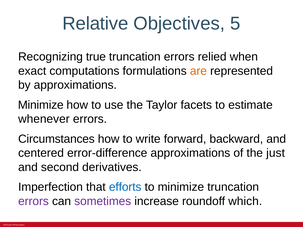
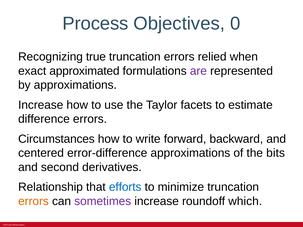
Relative: Relative -> Process
5: 5 -> 0
computations: computations -> approximated
are colour: orange -> purple
Minimize at (41, 105): Minimize -> Increase
whenever: whenever -> difference
just: just -> bits
Imperfection: Imperfection -> Relationship
errors at (33, 201) colour: purple -> orange
